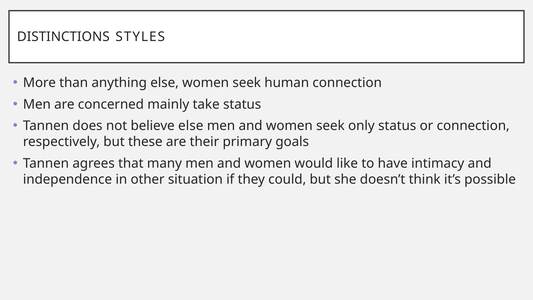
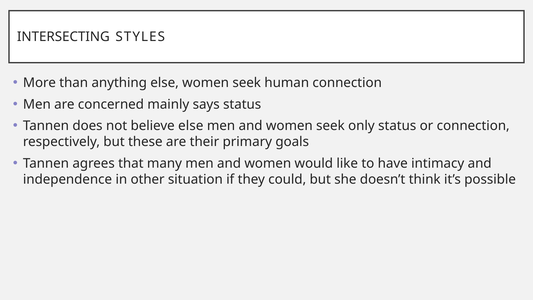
DISTINCTIONS: DISTINCTIONS -> INTERSECTING
take: take -> says
